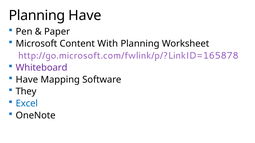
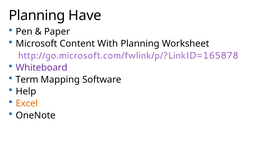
Have at (27, 80): Have -> Term
They: They -> Help
Excel colour: blue -> orange
